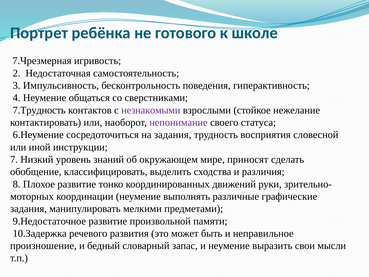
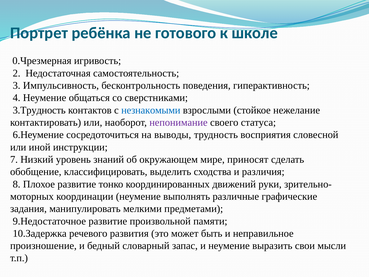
7.Чрезмерная: 7.Чрезмерная -> 0.Чрезмерная
7.Трудность: 7.Трудность -> 3.Трудность
незнакомыми colour: purple -> blue
на задания: задания -> выводы
